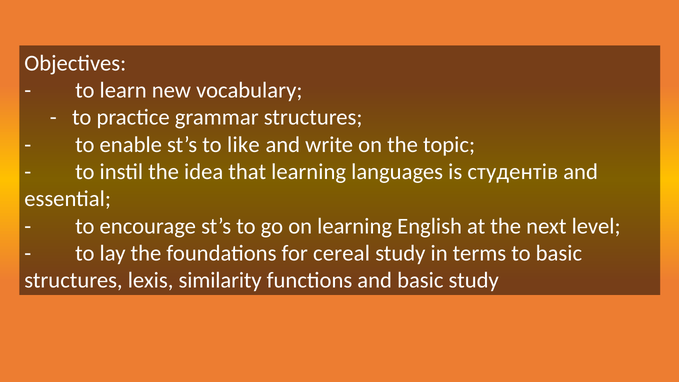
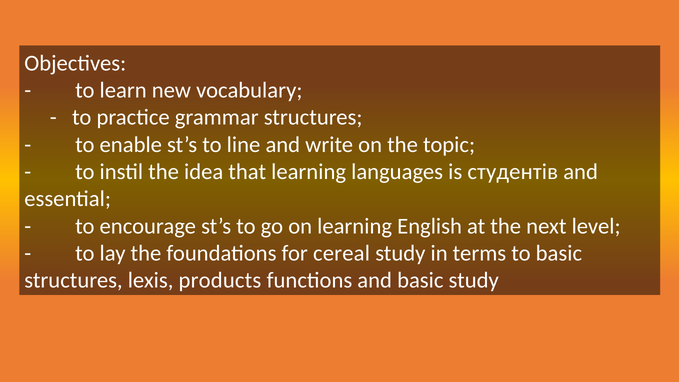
like: like -> line
similarity: similarity -> products
